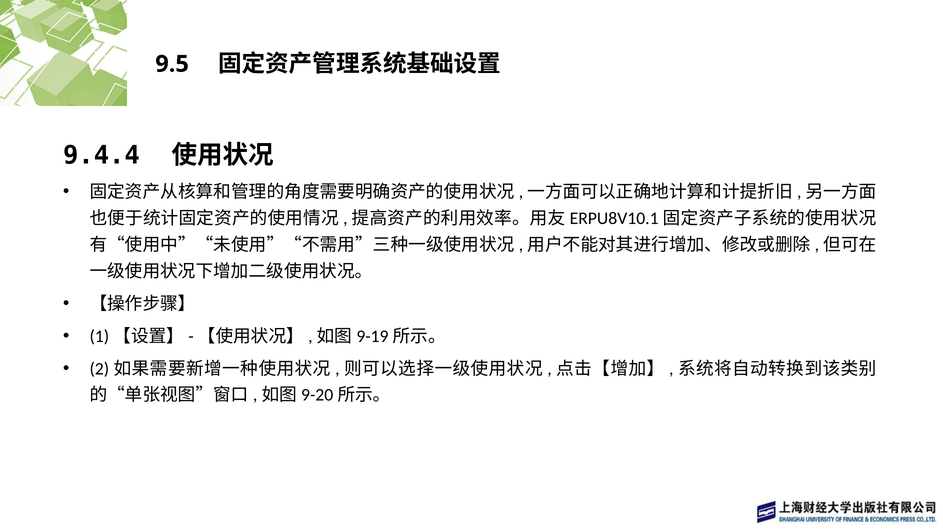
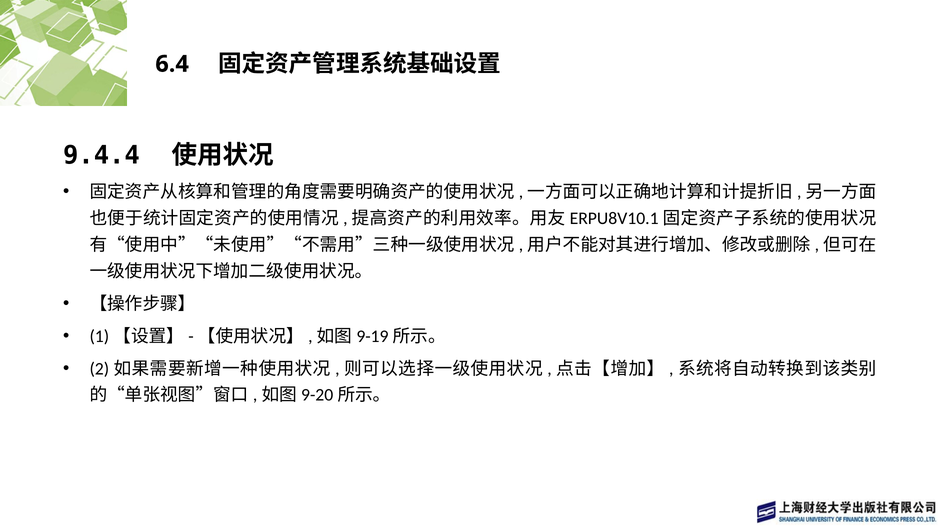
9.5: 9.5 -> 6.4
